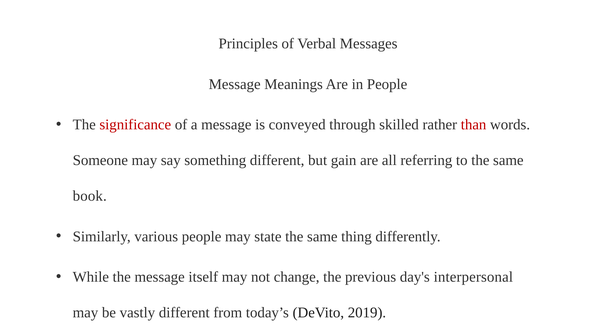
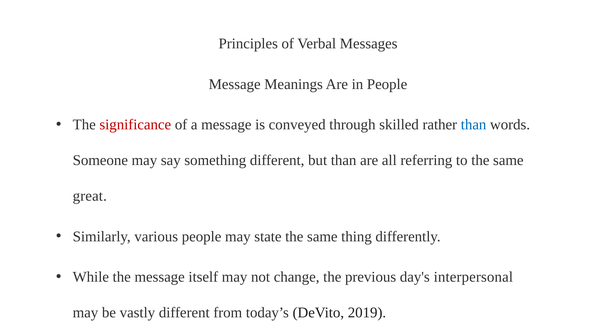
than at (474, 125) colour: red -> blue
but gain: gain -> than
book: book -> great
